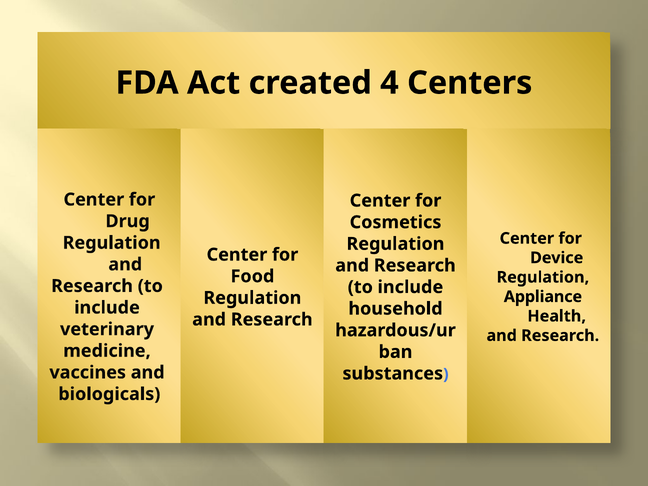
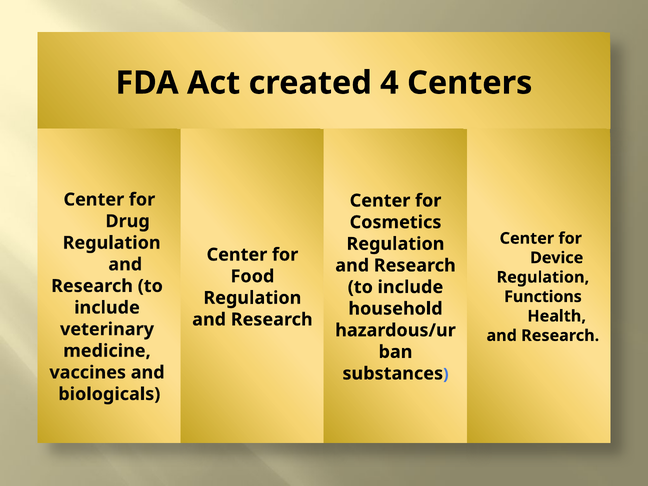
Appliance: Appliance -> Functions
